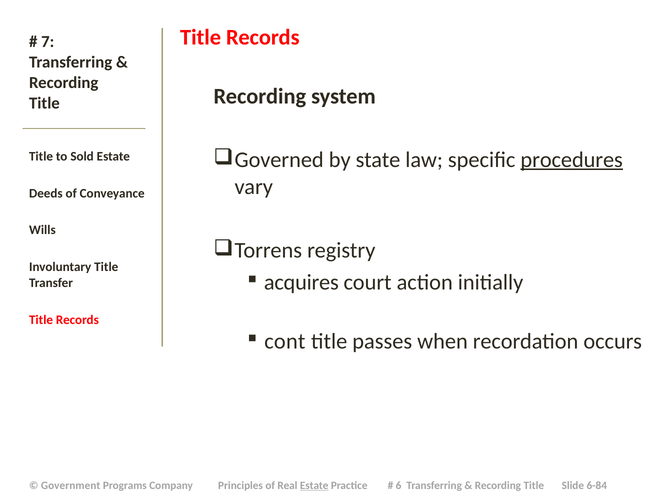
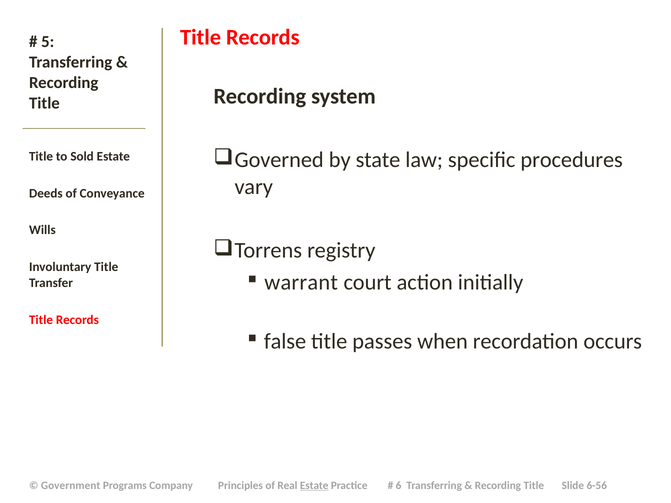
7: 7 -> 5
procedures underline: present -> none
acquires: acquires -> warrant
cont: cont -> false
6-84: 6-84 -> 6-56
